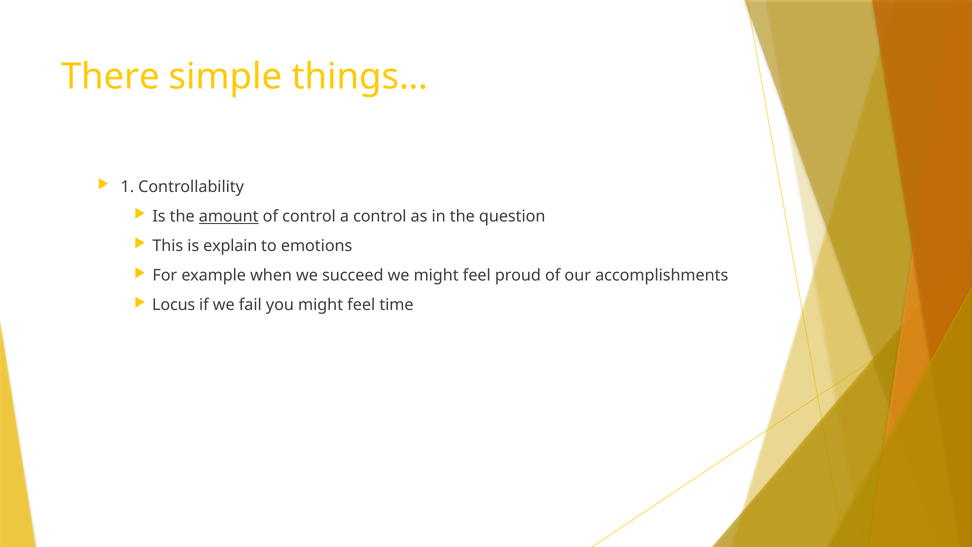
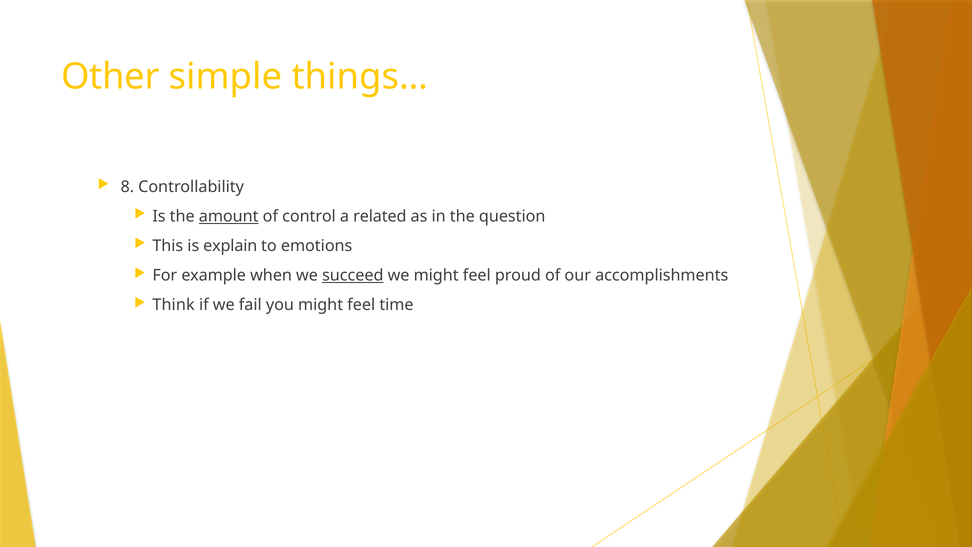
There: There -> Other
1: 1 -> 8
a control: control -> related
succeed underline: none -> present
Locus: Locus -> Think
